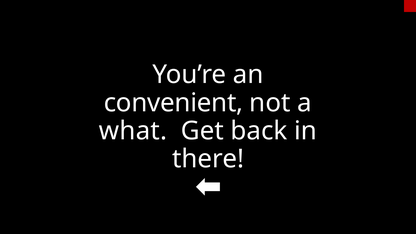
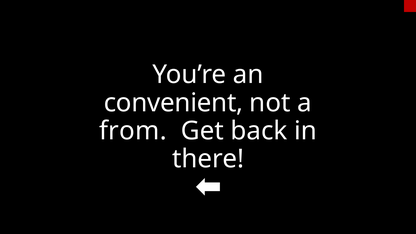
what: what -> from
